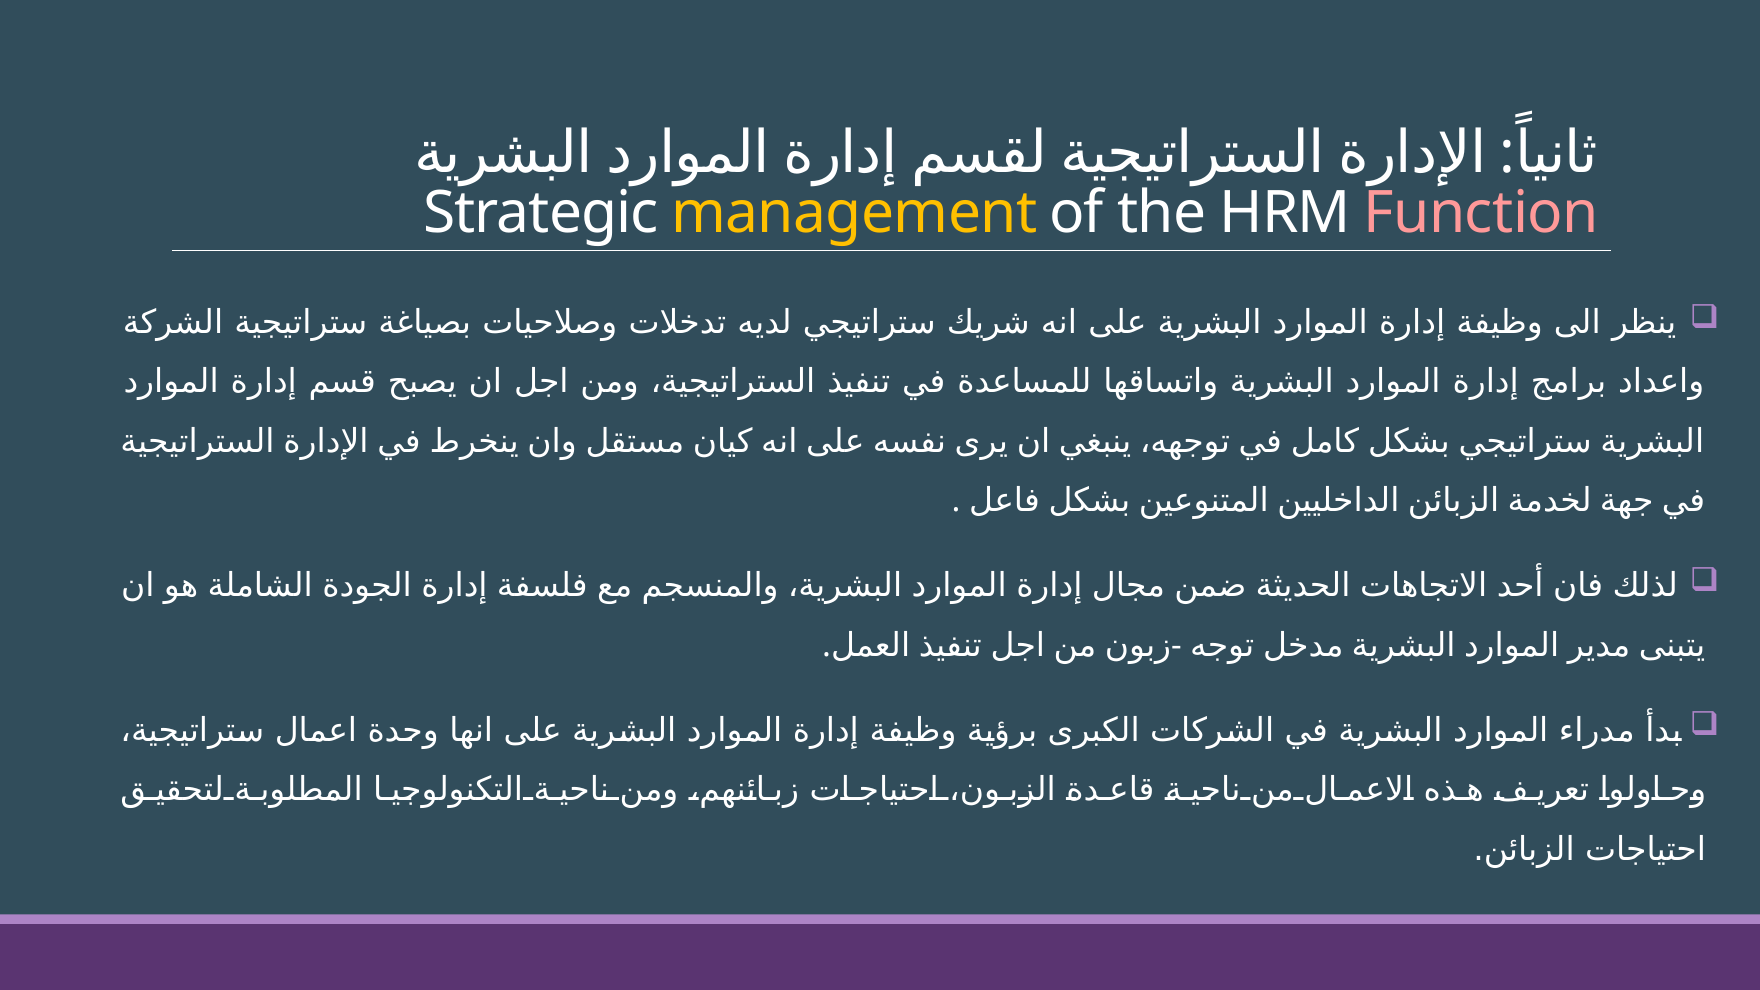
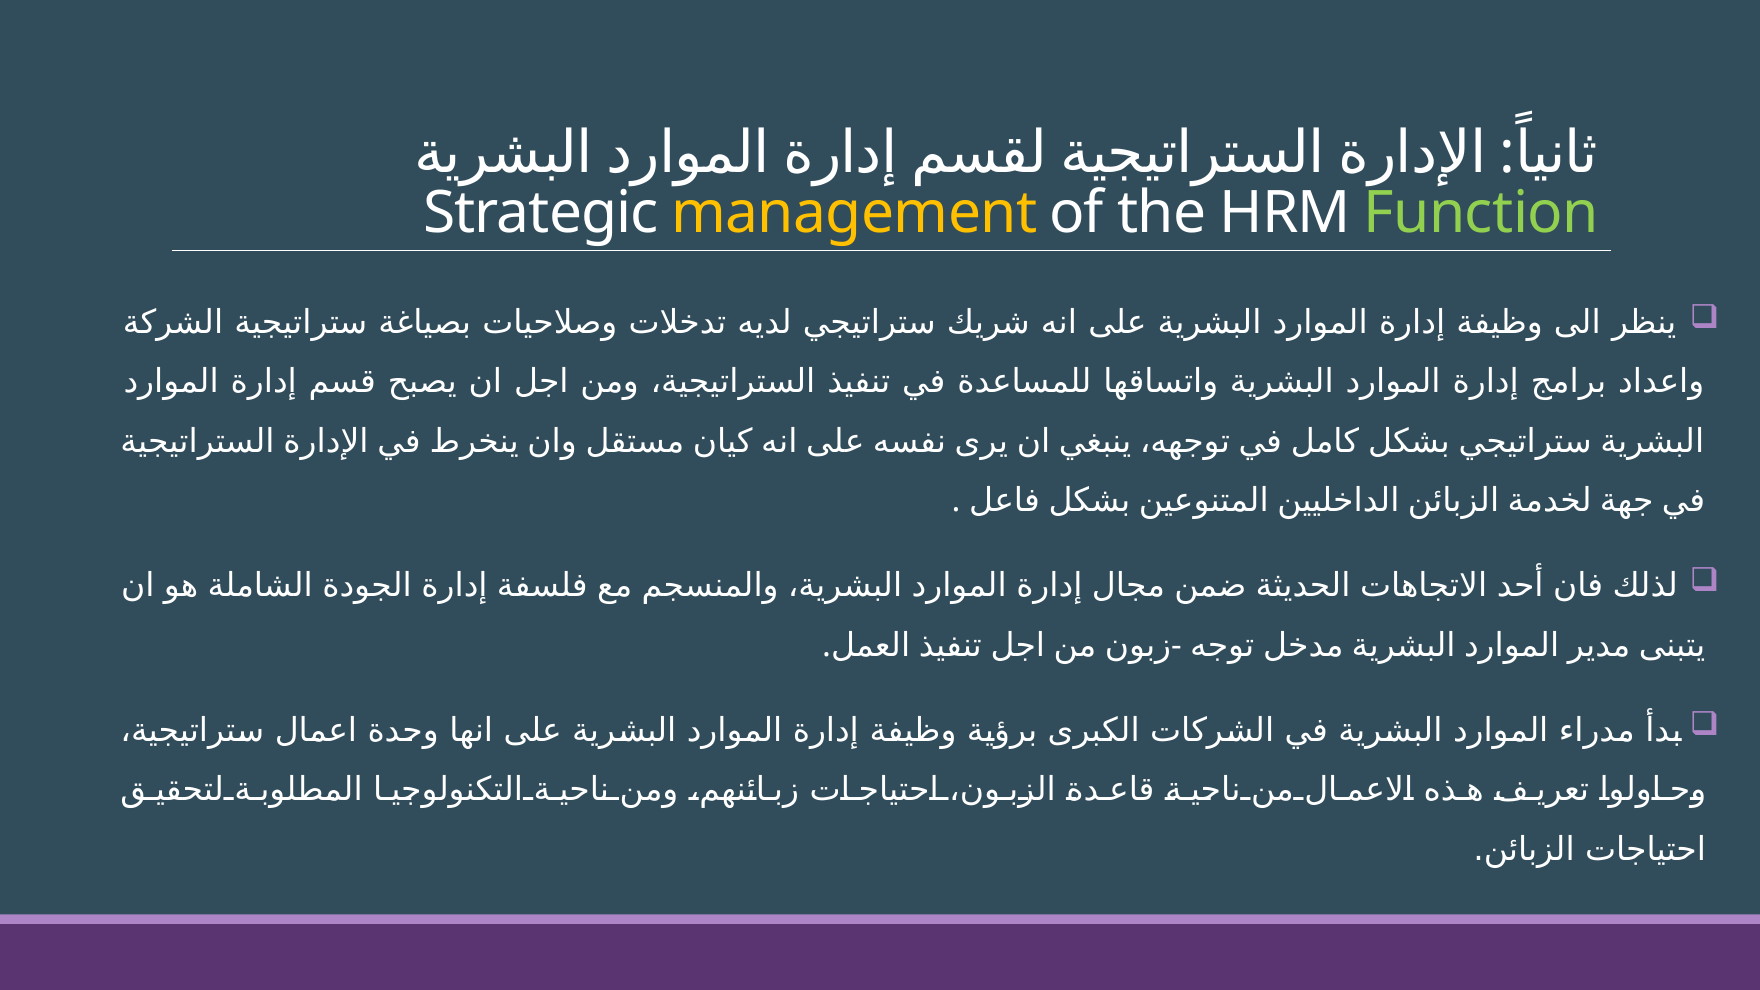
Function colour: pink -> light green
